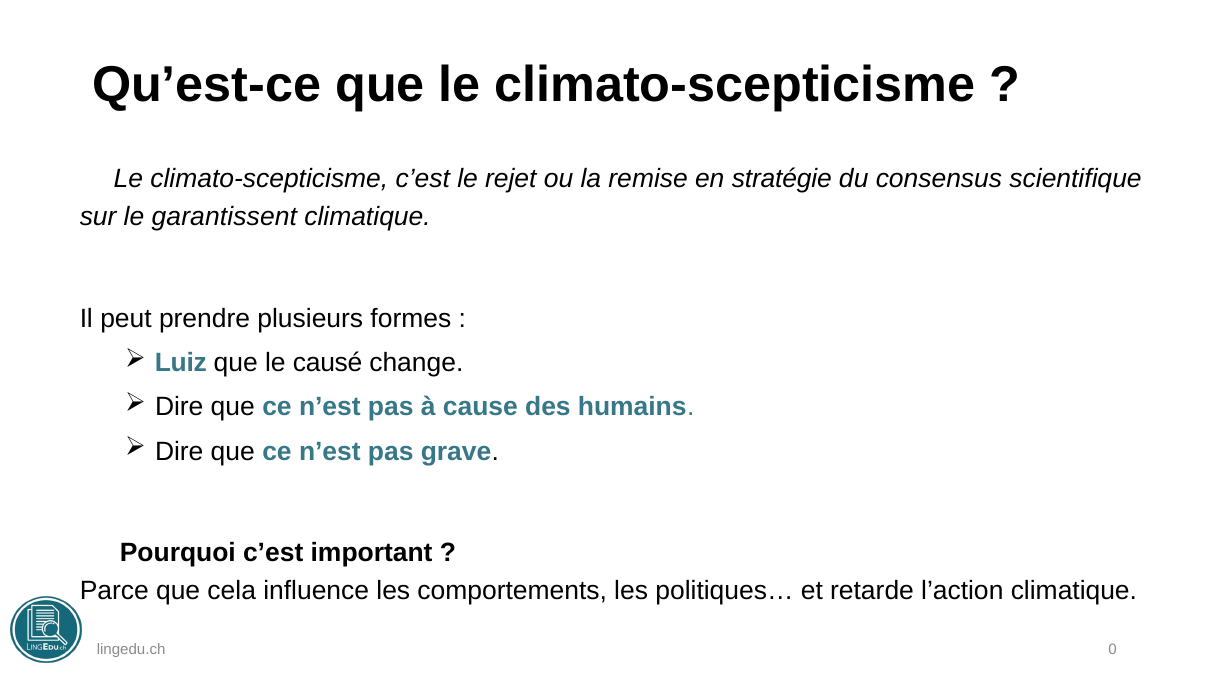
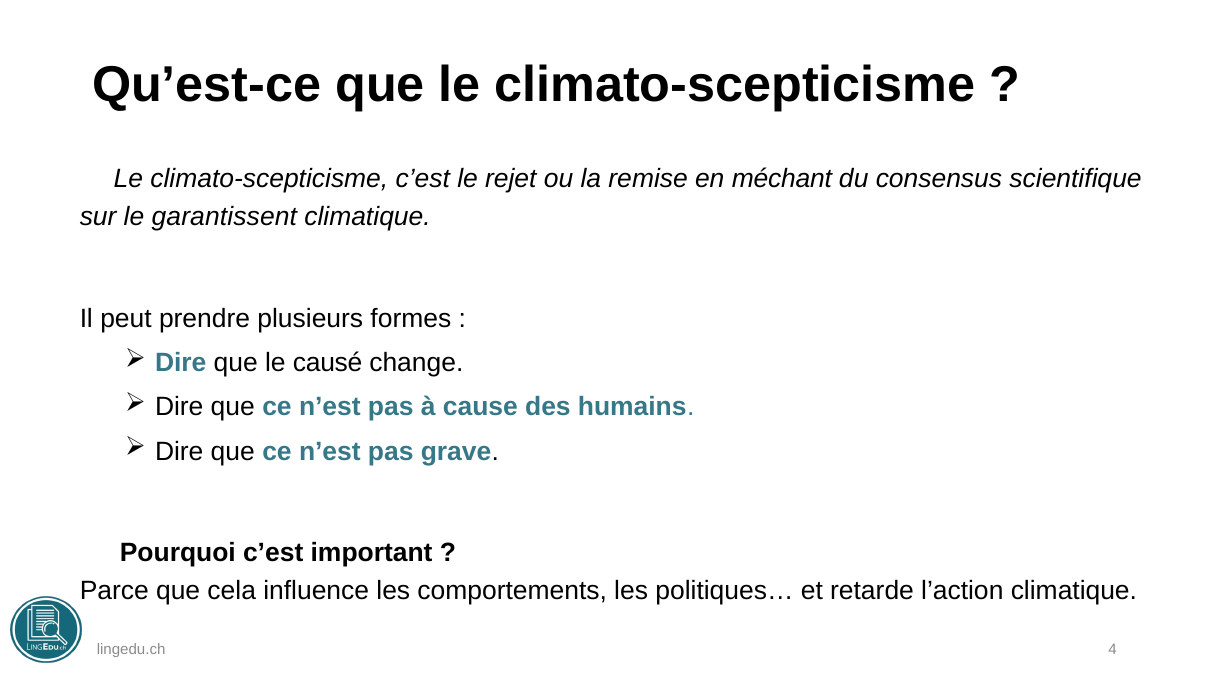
stratégie: stratégie -> méchant
Luiz at (181, 363): Luiz -> Dire
0: 0 -> 4
